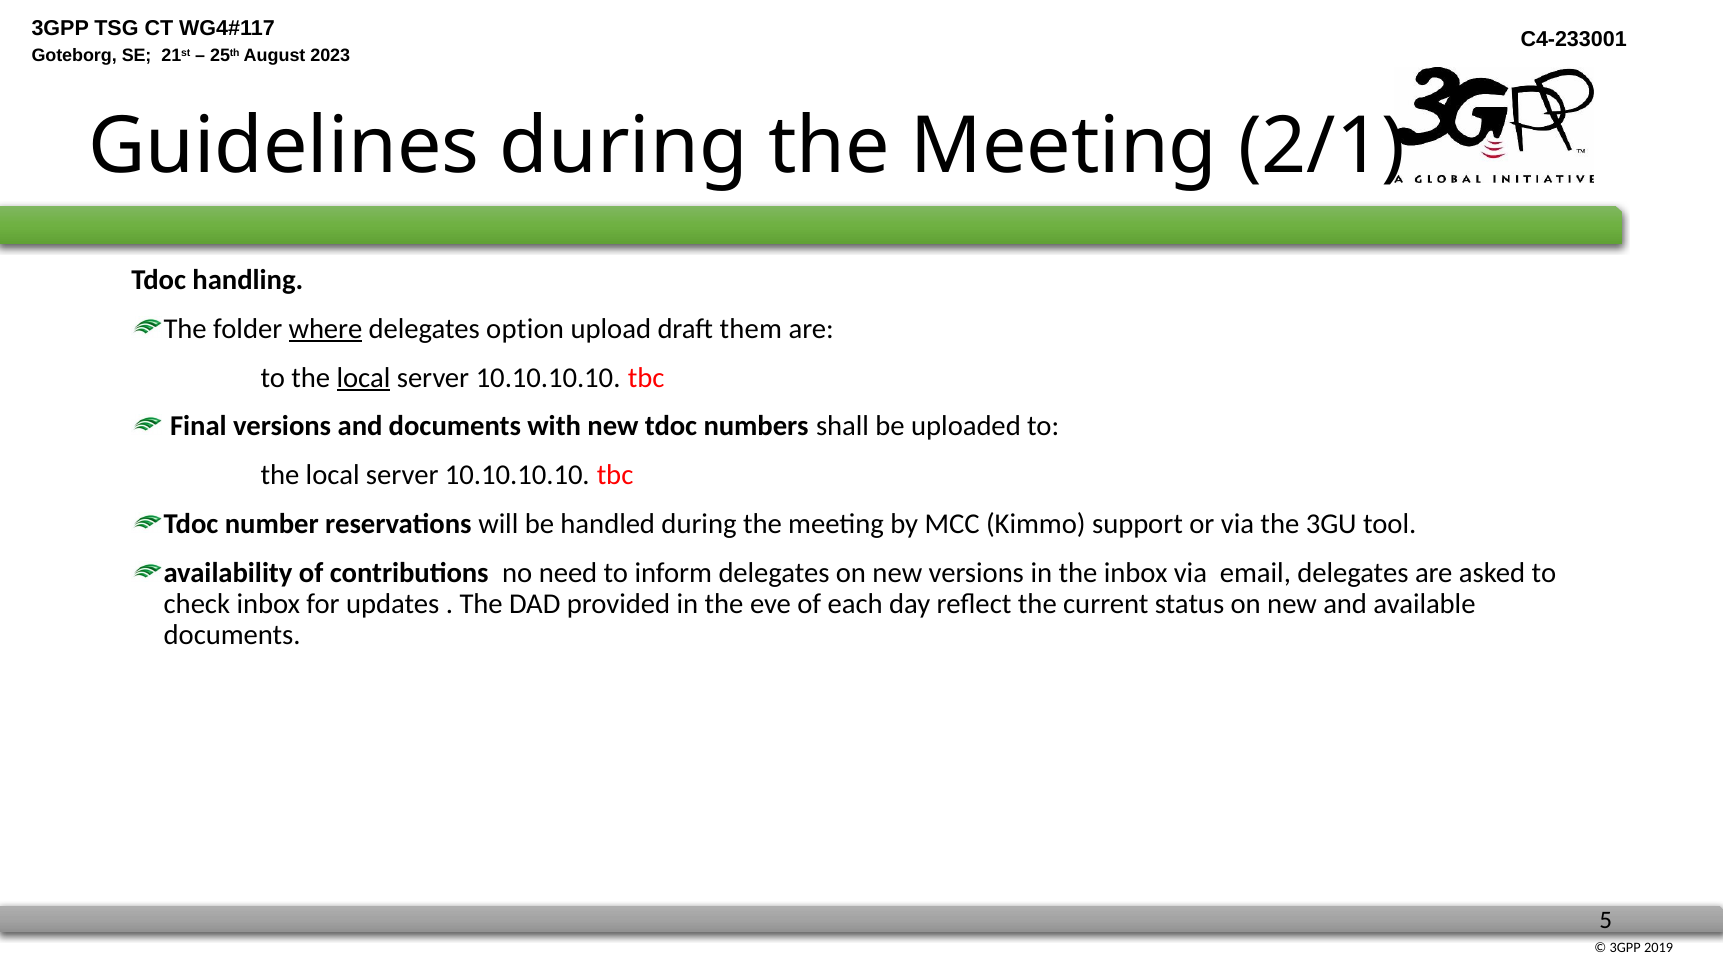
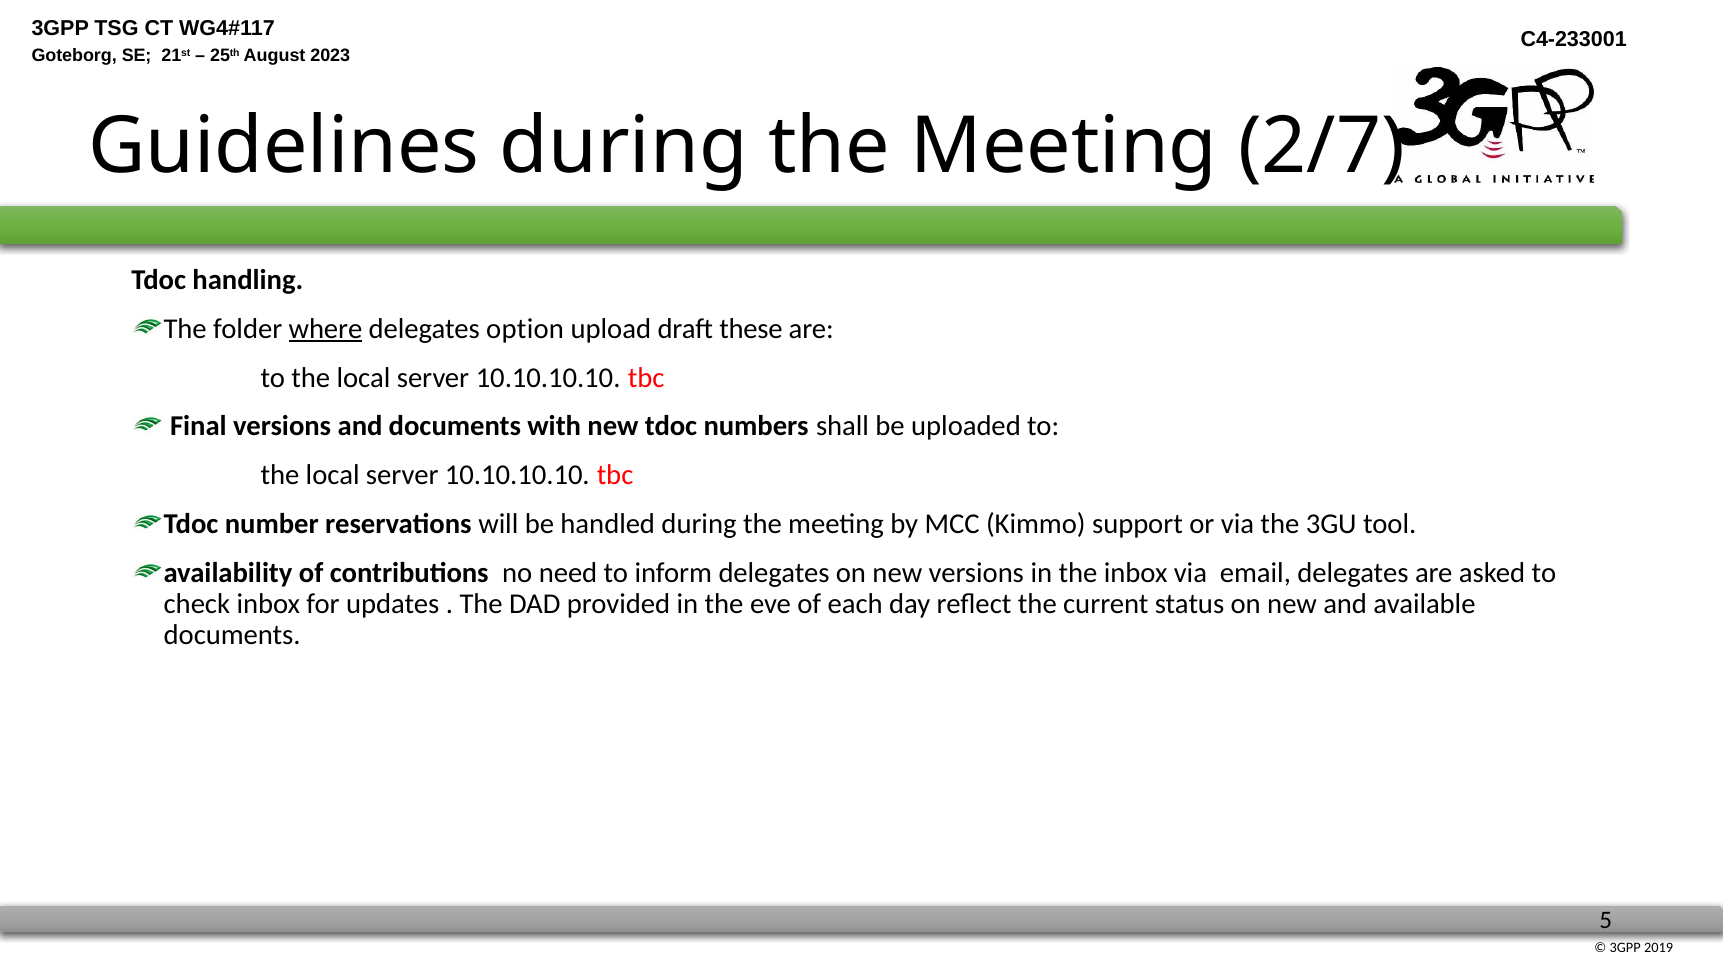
2/1: 2/1 -> 2/7
them: them -> these
local at (364, 378) underline: present -> none
